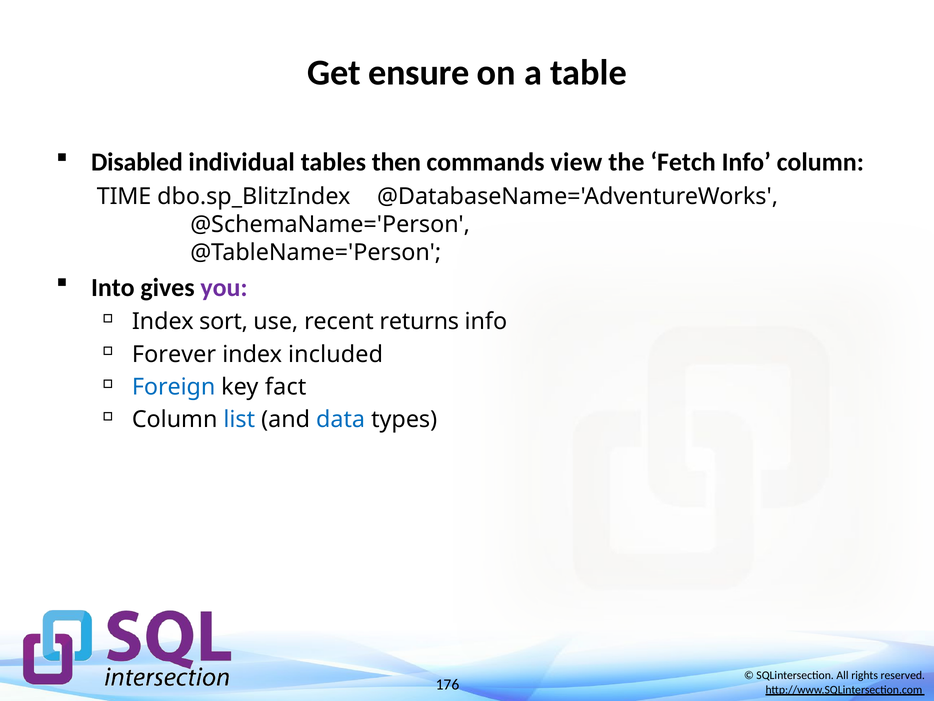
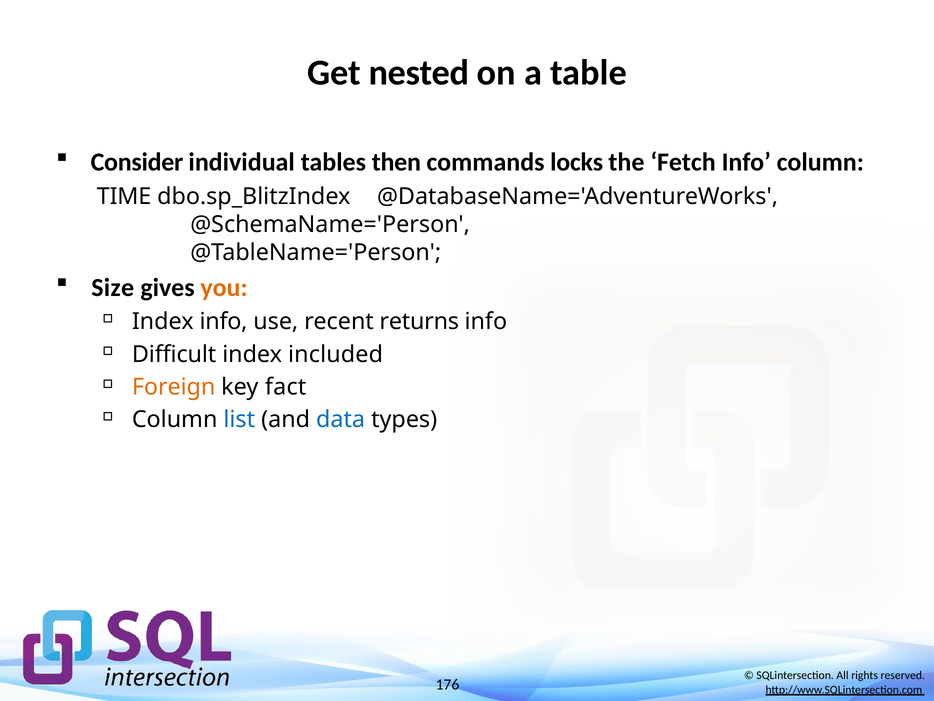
ensure: ensure -> nested
Disabled: Disabled -> Consider
view: view -> locks
Into: Into -> Size
you colour: purple -> orange
Index sort: sort -> info
Forever: Forever -> Difficult
Foreign colour: blue -> orange
